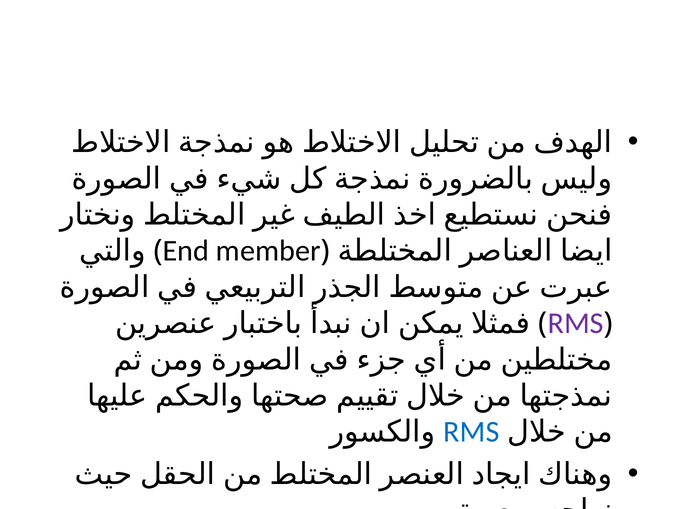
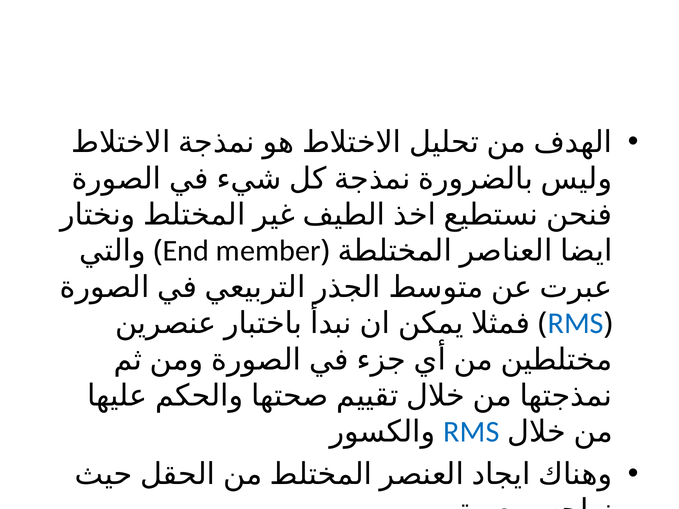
RMS at (576, 324) colour: purple -> blue
